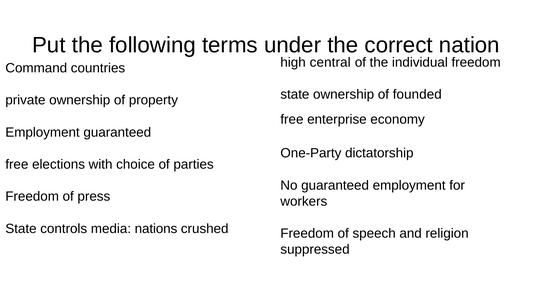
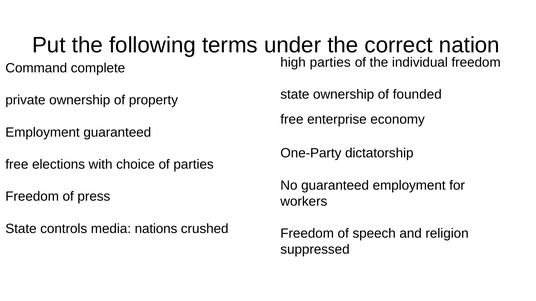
high central: central -> parties
countries: countries -> complete
